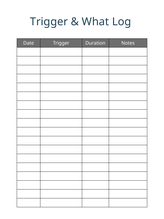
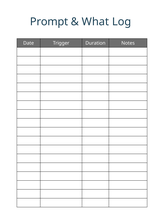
Trigger at (49, 22): Trigger -> Prompt
